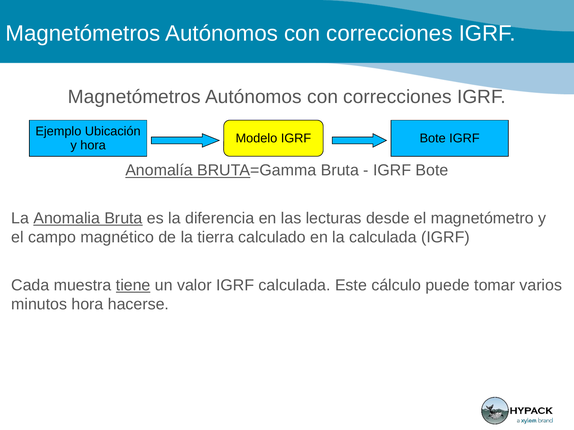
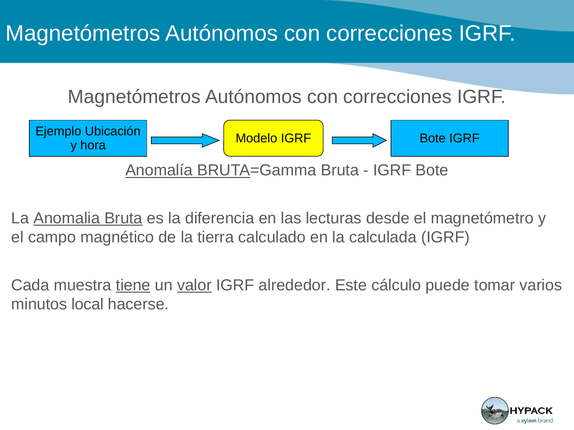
valor underline: none -> present
IGRF calculada: calculada -> alrededor
minutos hora: hora -> local
